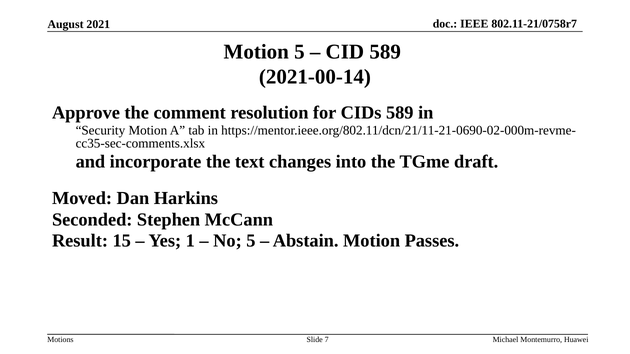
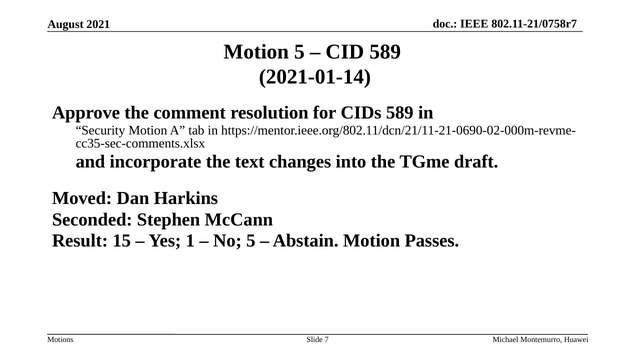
2021-00-14: 2021-00-14 -> 2021-01-14
